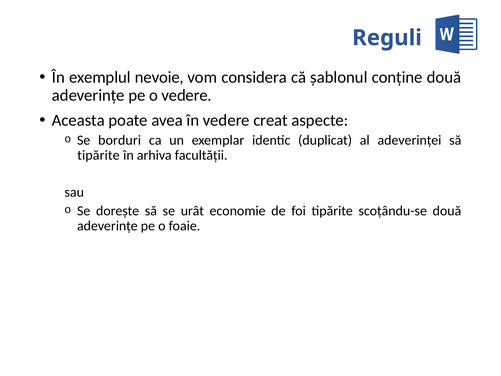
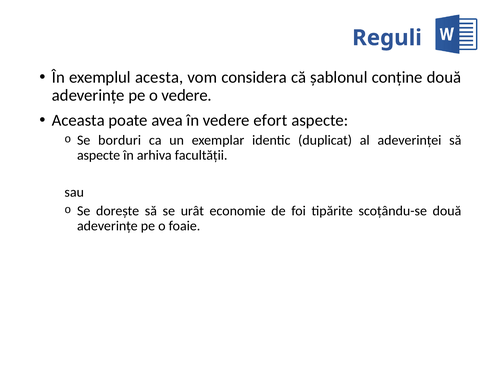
nevoie: nevoie -> acesta
creat: creat -> efort
tipărite at (98, 155): tipărite -> aspecte
